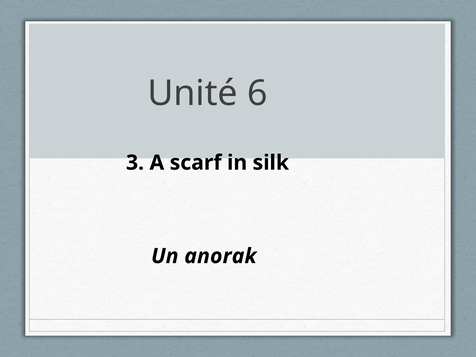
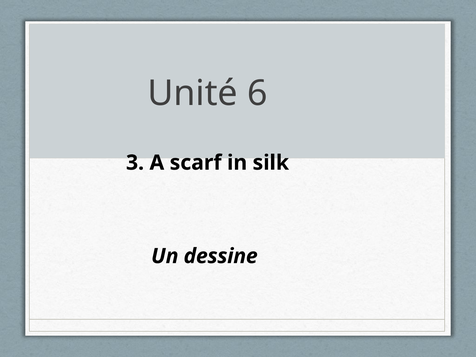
anorak: anorak -> dessine
